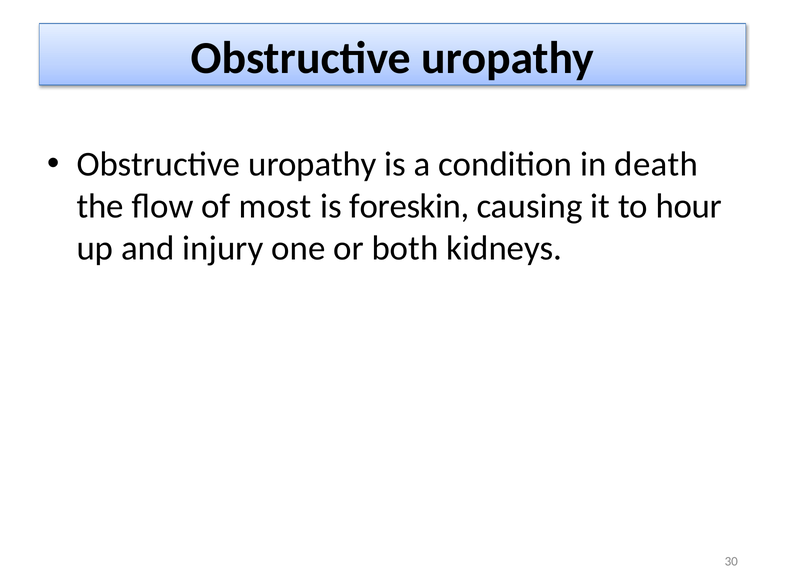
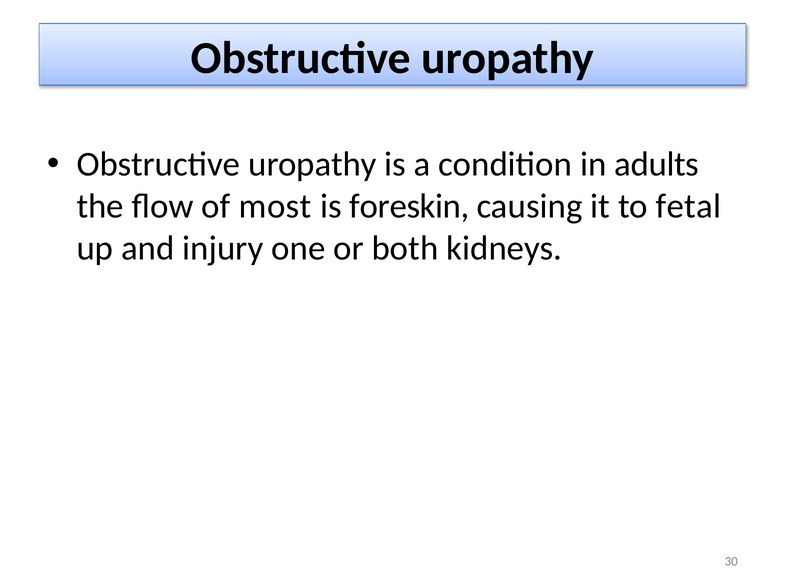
death: death -> adults
hour: hour -> fetal
